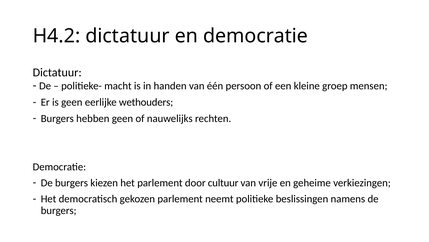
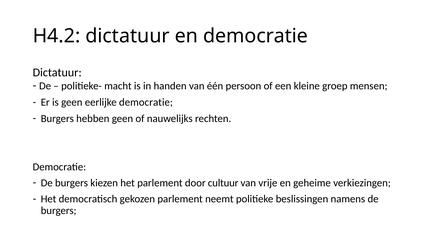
eerlijke wethouders: wethouders -> democratie
